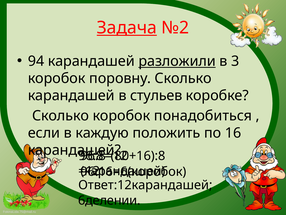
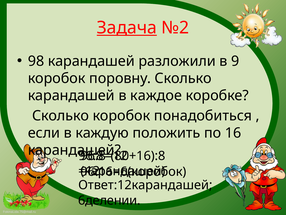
94: 94 -> 98
разложили underline: present -> none
3: 3 -> 9
стульев: стульев -> каждое
